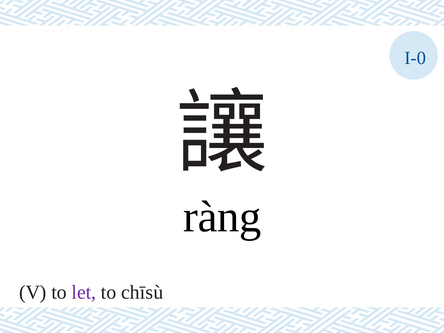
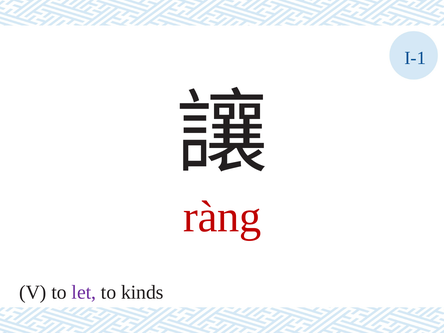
I-0: I-0 -> I-1
ràng colour: black -> red
chīsù: chīsù -> kinds
